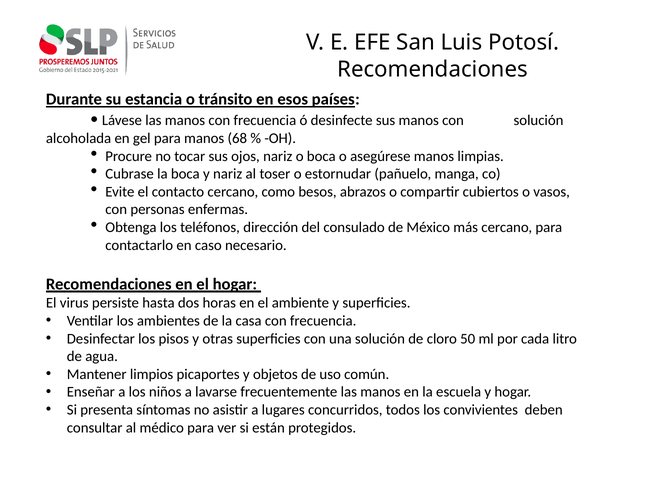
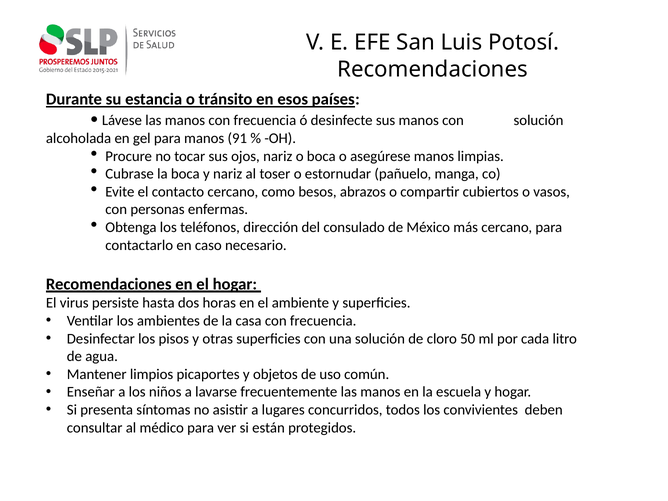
68: 68 -> 91
